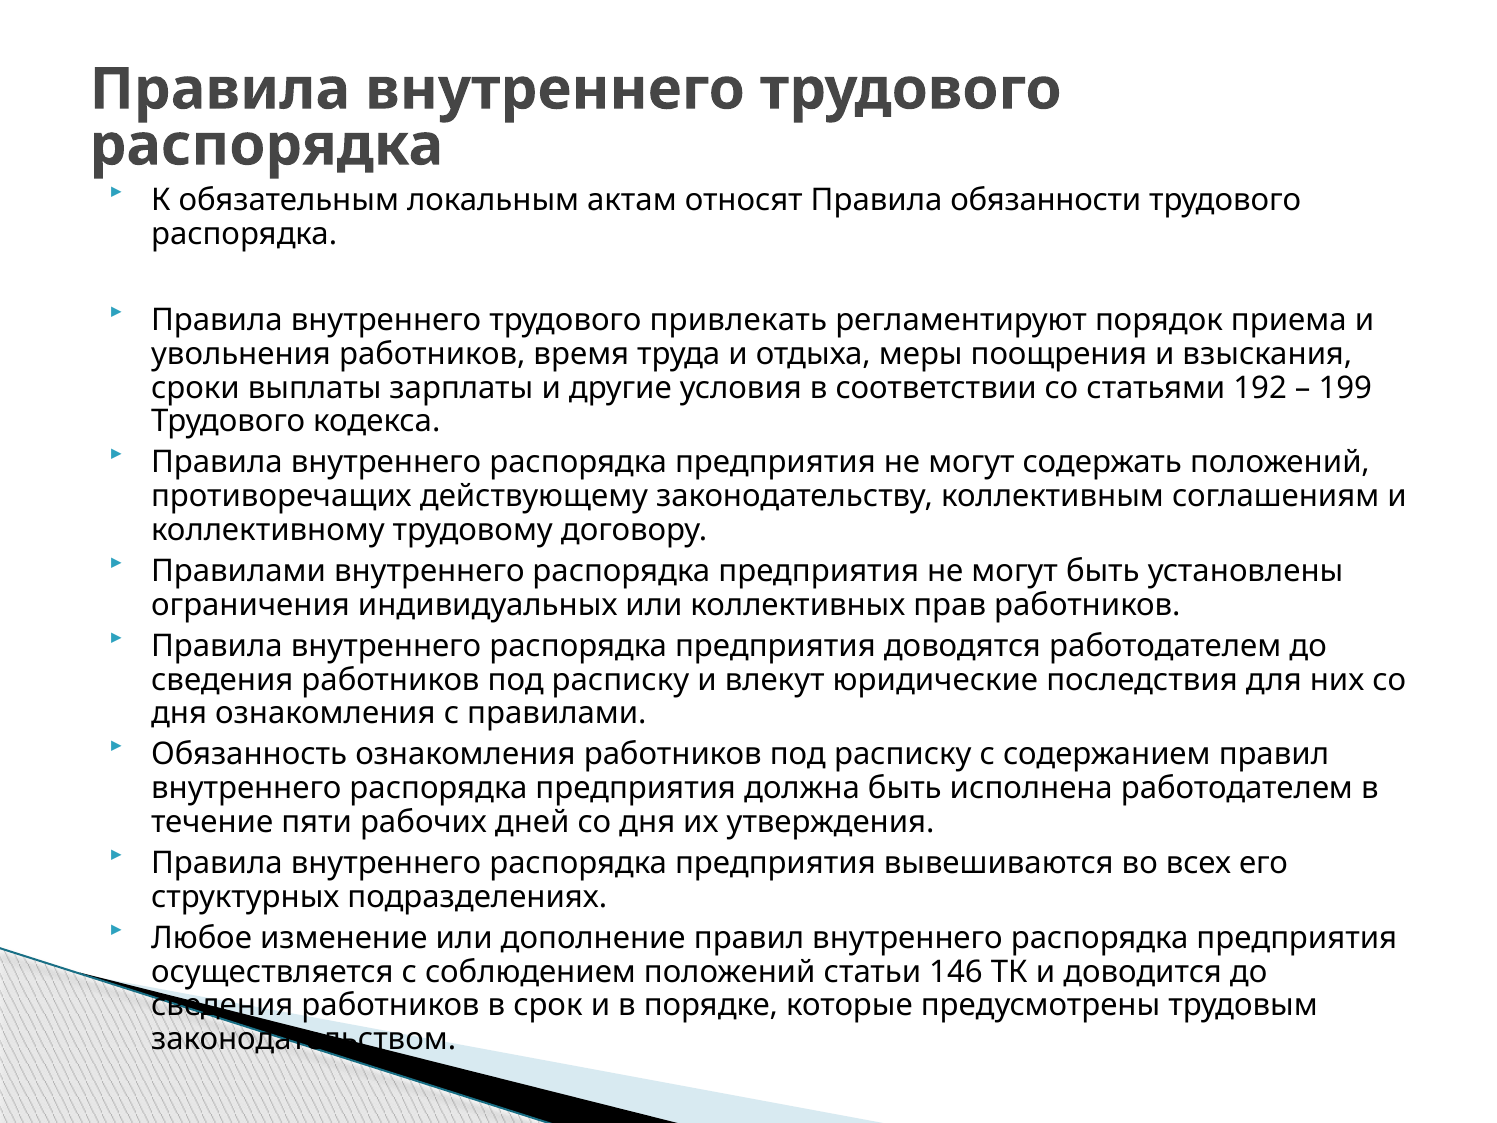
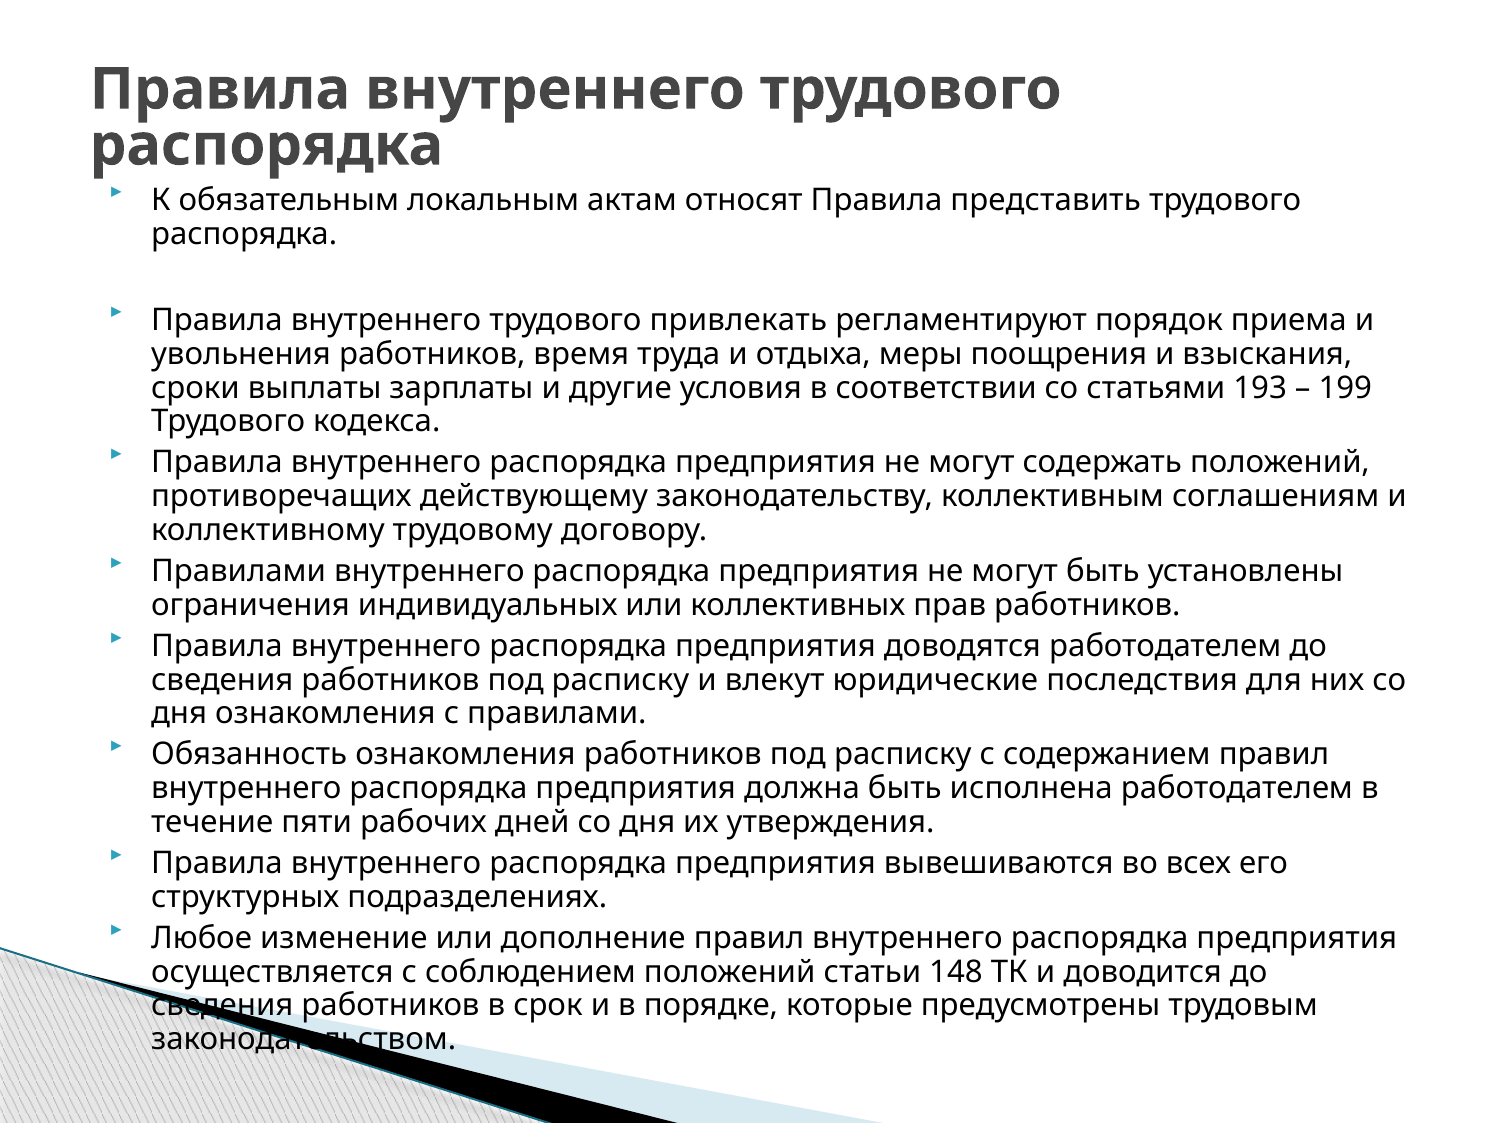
обязанности: обязанности -> представить
192: 192 -> 193
146: 146 -> 148
